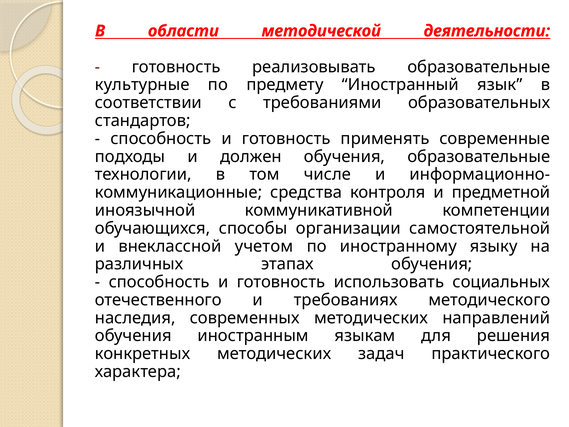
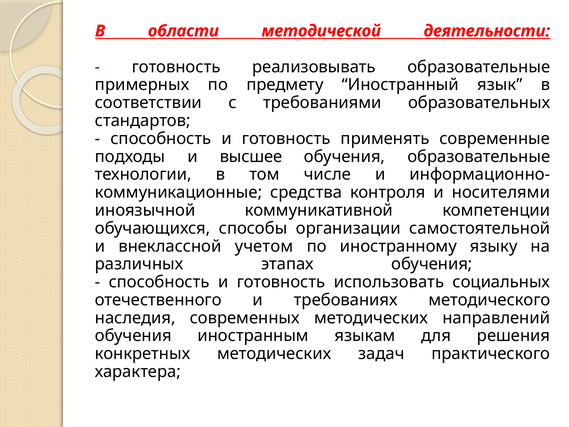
культурные: культурные -> примерных
должен: должен -> высшее
предметной: предметной -> носителями
